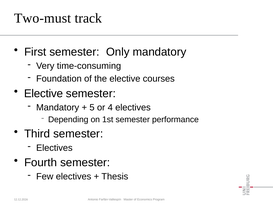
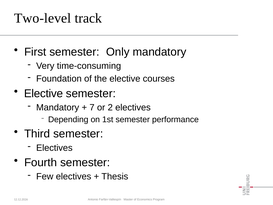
Two-must: Two-must -> Two-level
5: 5 -> 7
4: 4 -> 2
